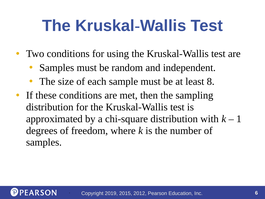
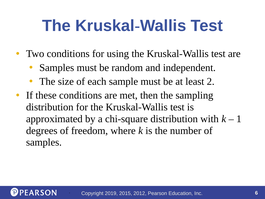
8: 8 -> 2
